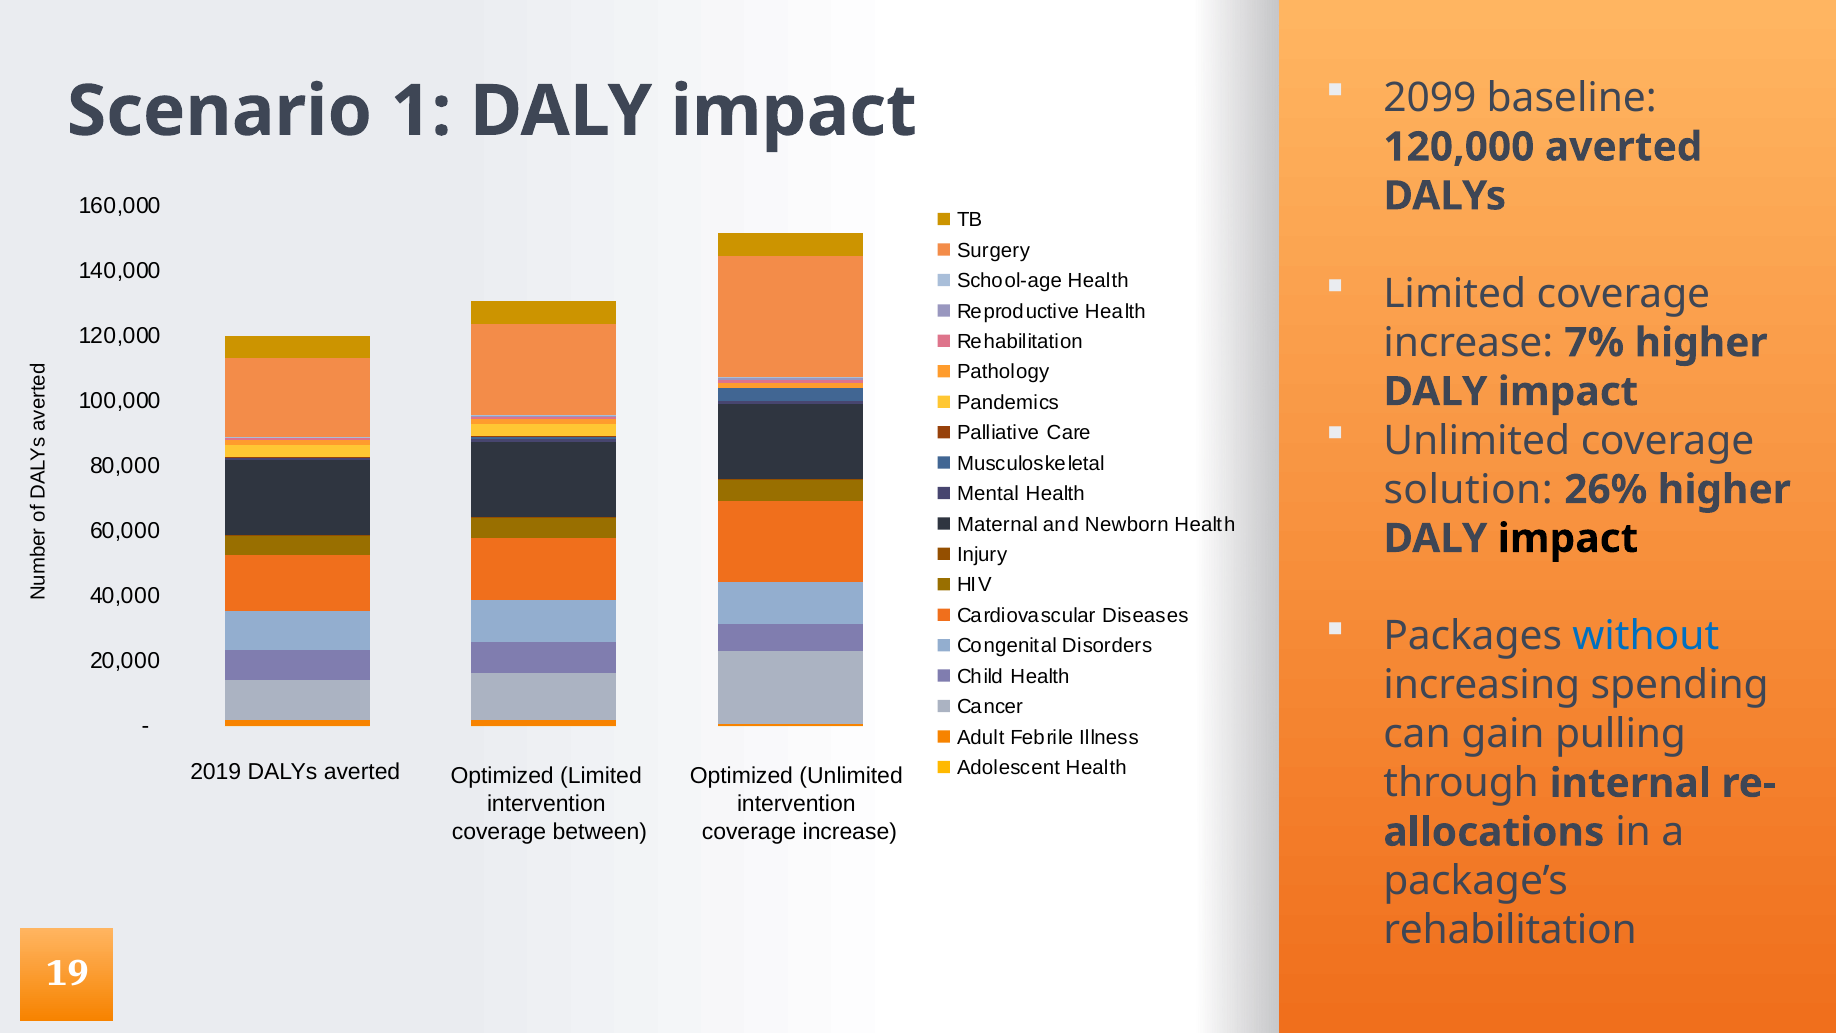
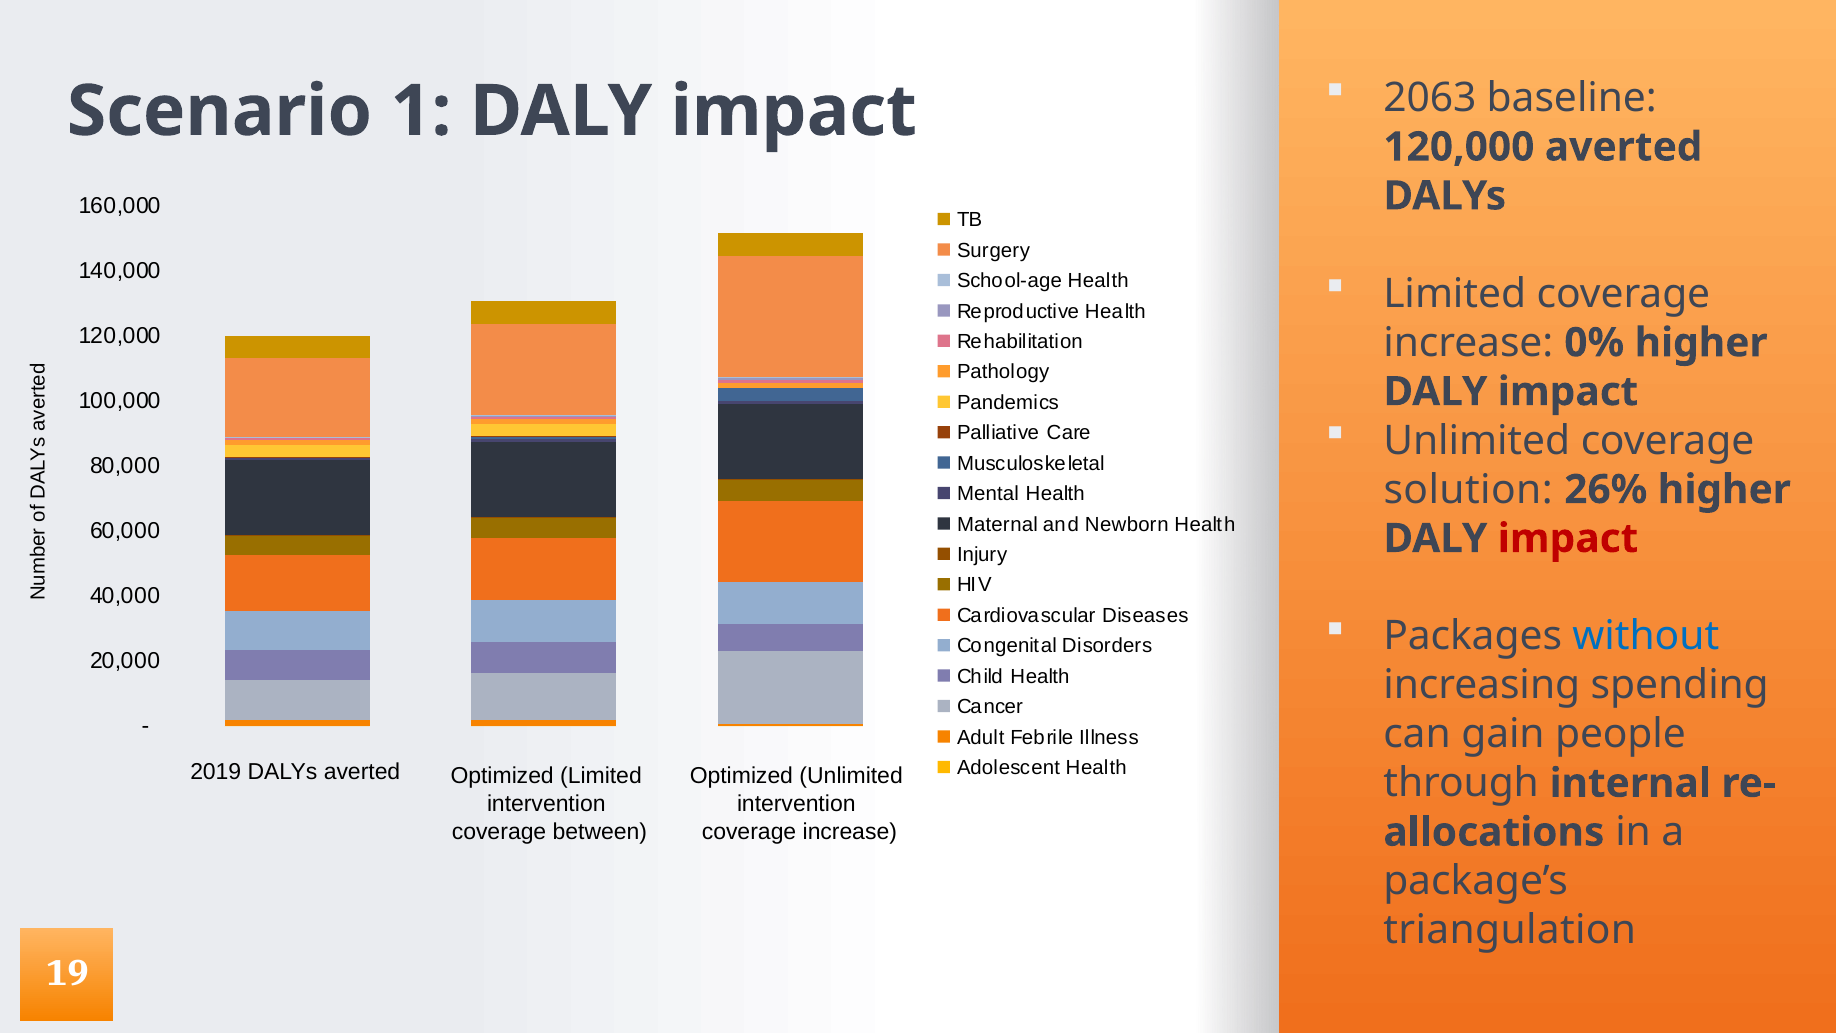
2099: 2099 -> 2063
7%: 7% -> 0%
impact at (1568, 539) colour: black -> red
pulling: pulling -> people
rehabilitation at (1510, 930): rehabilitation -> triangulation
